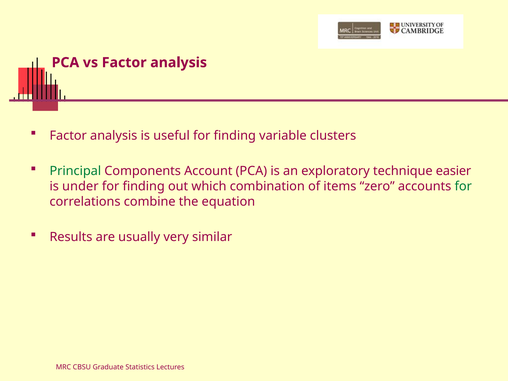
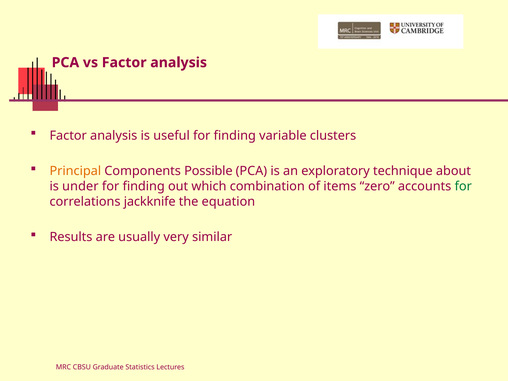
Principal colour: green -> orange
Account: Account -> Possible
easier: easier -> about
combine: combine -> jackknife
